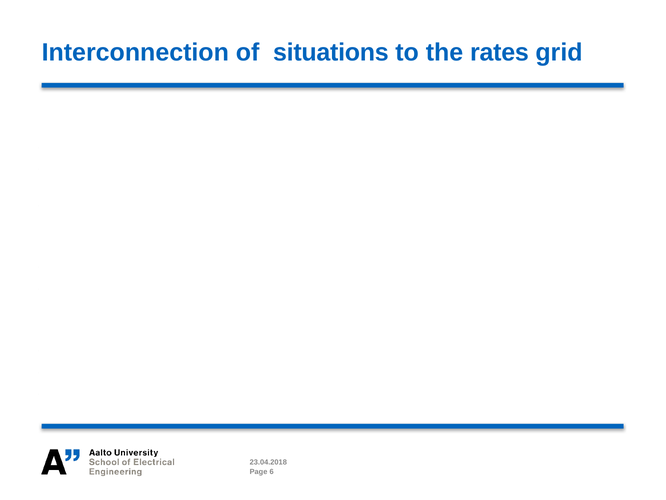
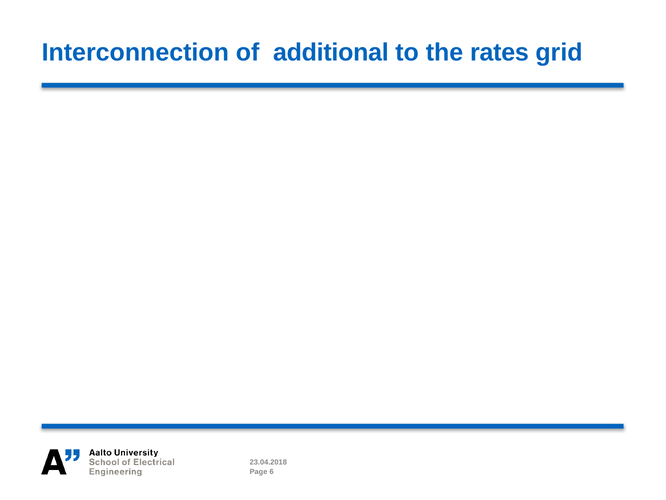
situations: situations -> additional
